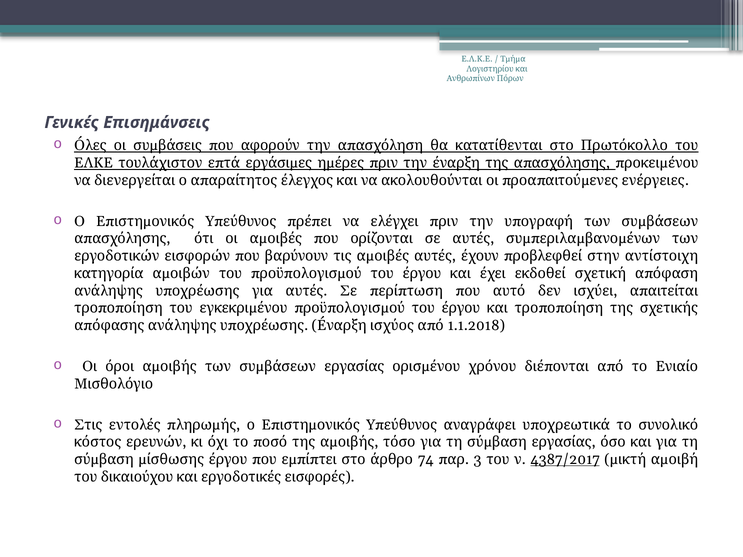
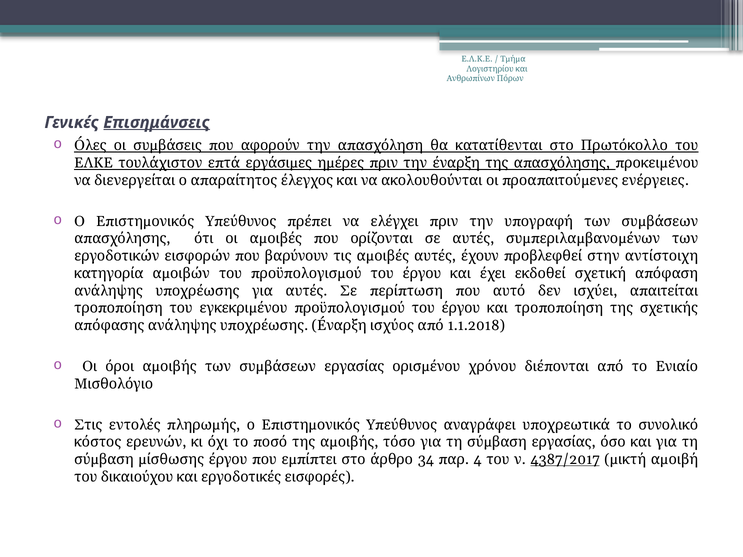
Επισημάνσεις underline: none -> present
74: 74 -> 34
3: 3 -> 4
